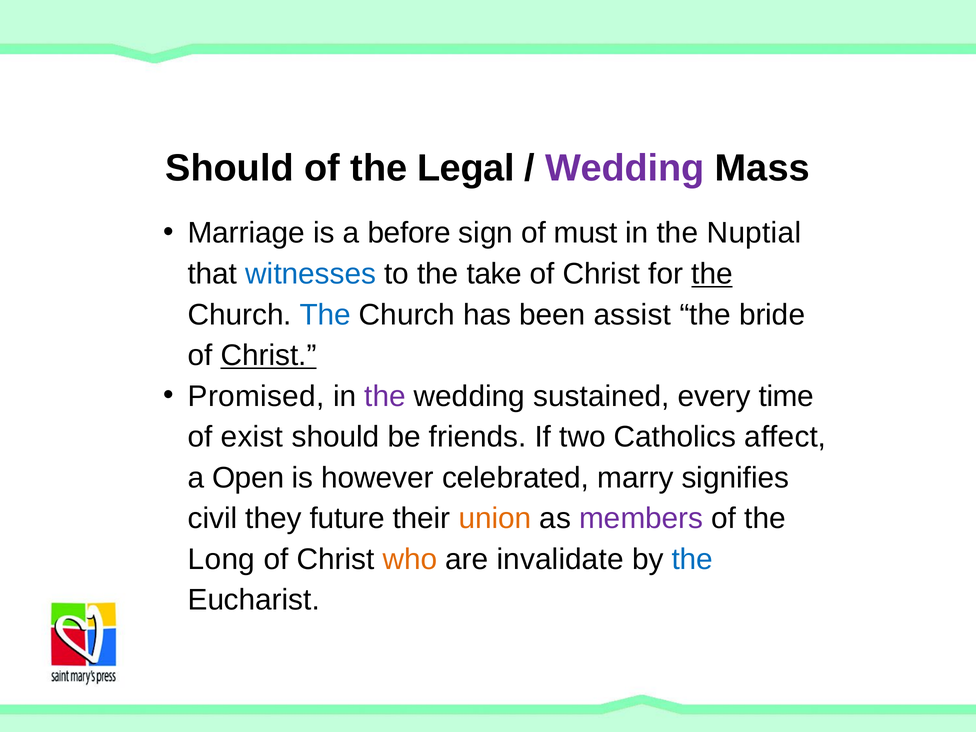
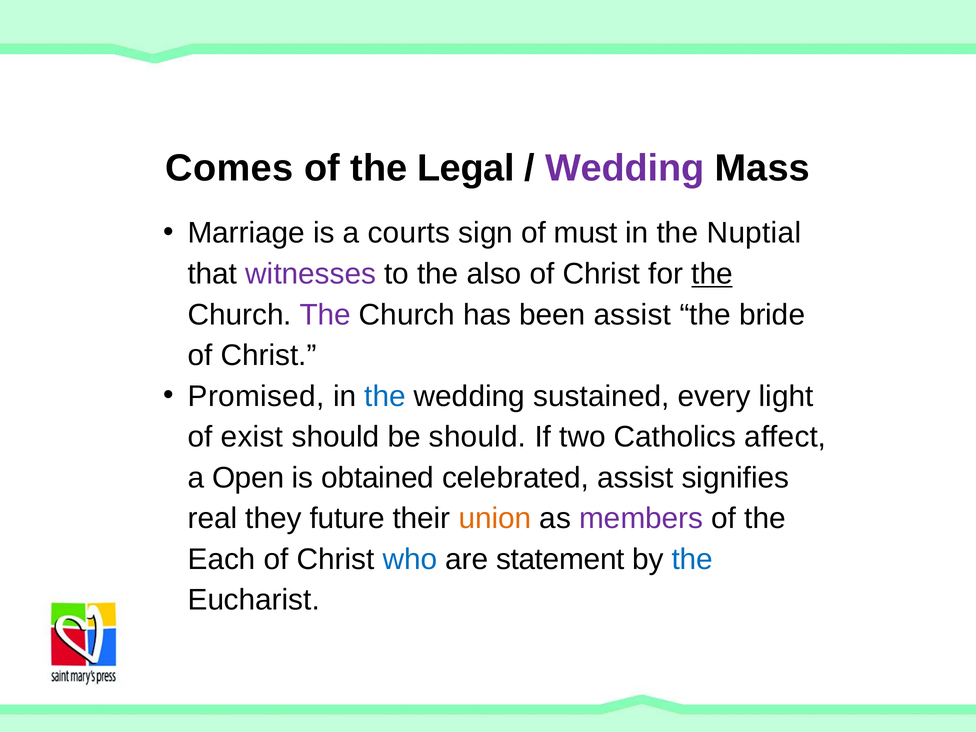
Should at (230, 168): Should -> Comes
before: before -> courts
witnesses colour: blue -> purple
take: take -> also
The at (325, 315) colour: blue -> purple
Christ at (269, 355) underline: present -> none
the at (385, 396) colour: purple -> blue
time: time -> light
be friends: friends -> should
however: however -> obtained
celebrated marry: marry -> assist
civil: civil -> real
Long: Long -> Each
who colour: orange -> blue
invalidate: invalidate -> statement
